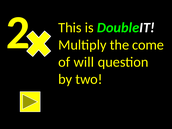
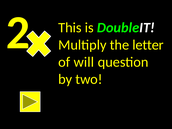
come: come -> letter
